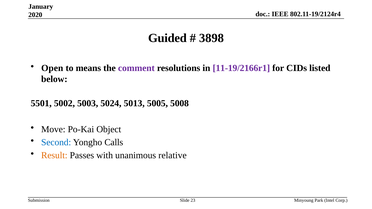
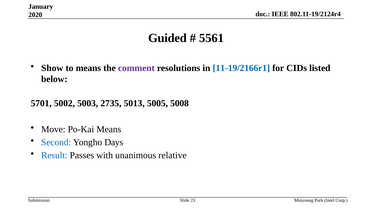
3898: 3898 -> 5561
Open: Open -> Show
11-19/2166r1 colour: purple -> blue
5501: 5501 -> 5701
5024: 5024 -> 2735
Po-Kai Object: Object -> Means
Calls: Calls -> Days
Result colour: orange -> blue
